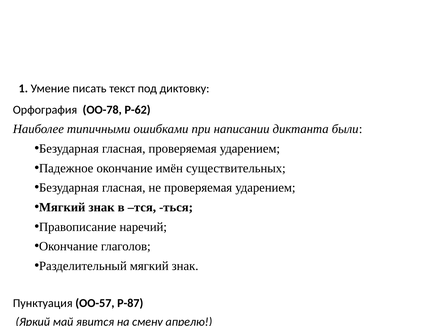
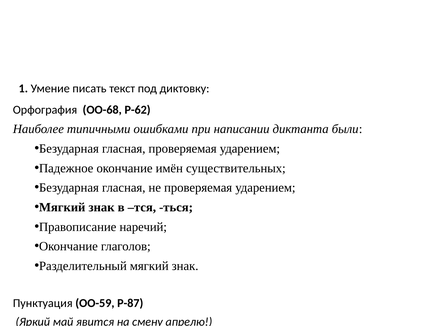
ОО-78: ОО-78 -> ОО-68
ОО-57: ОО-57 -> ОО-59
